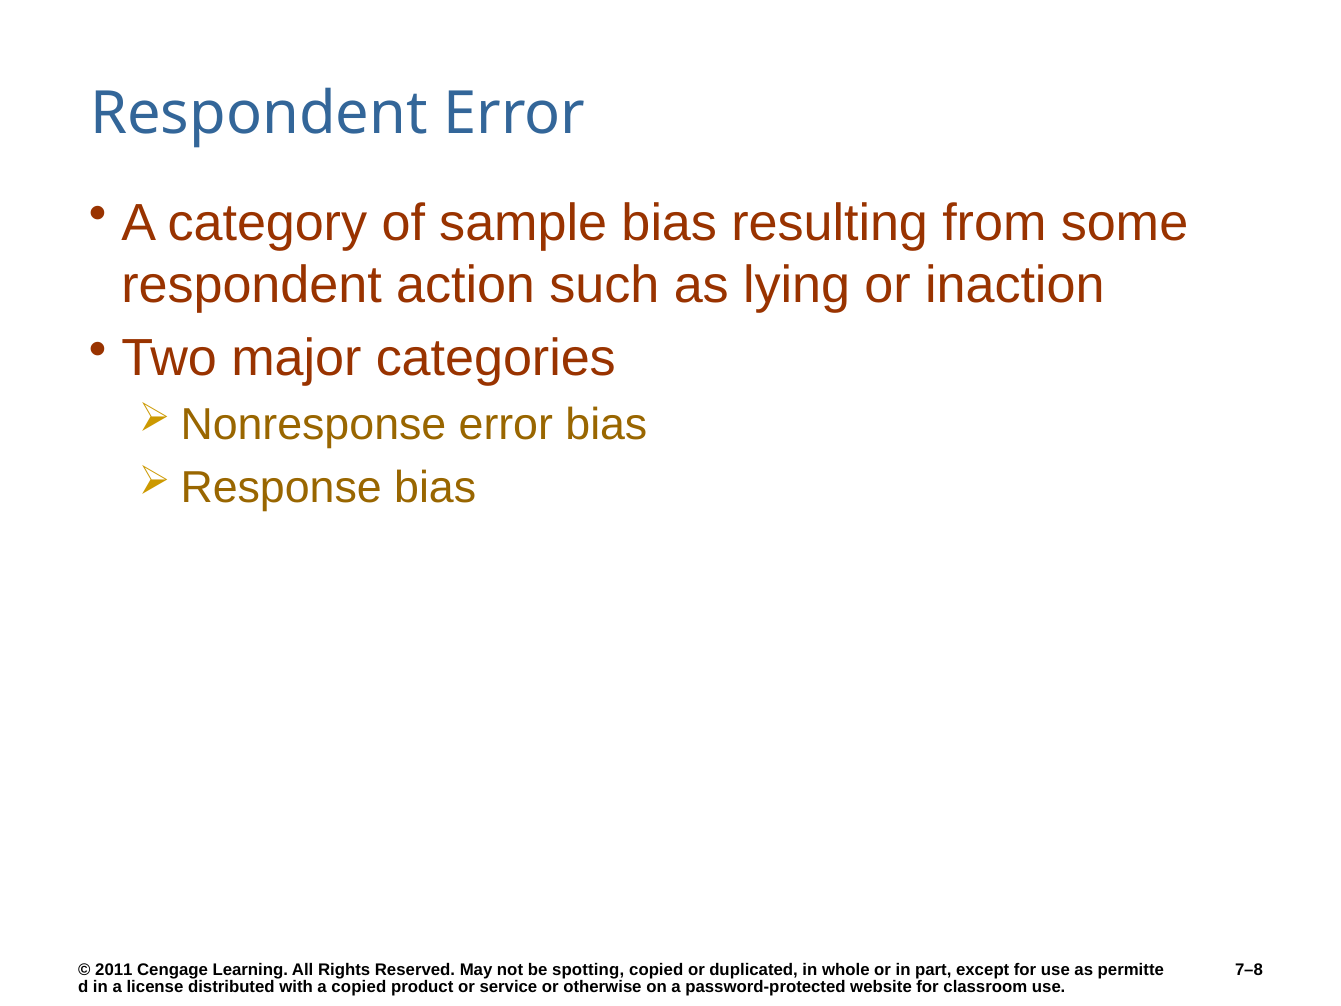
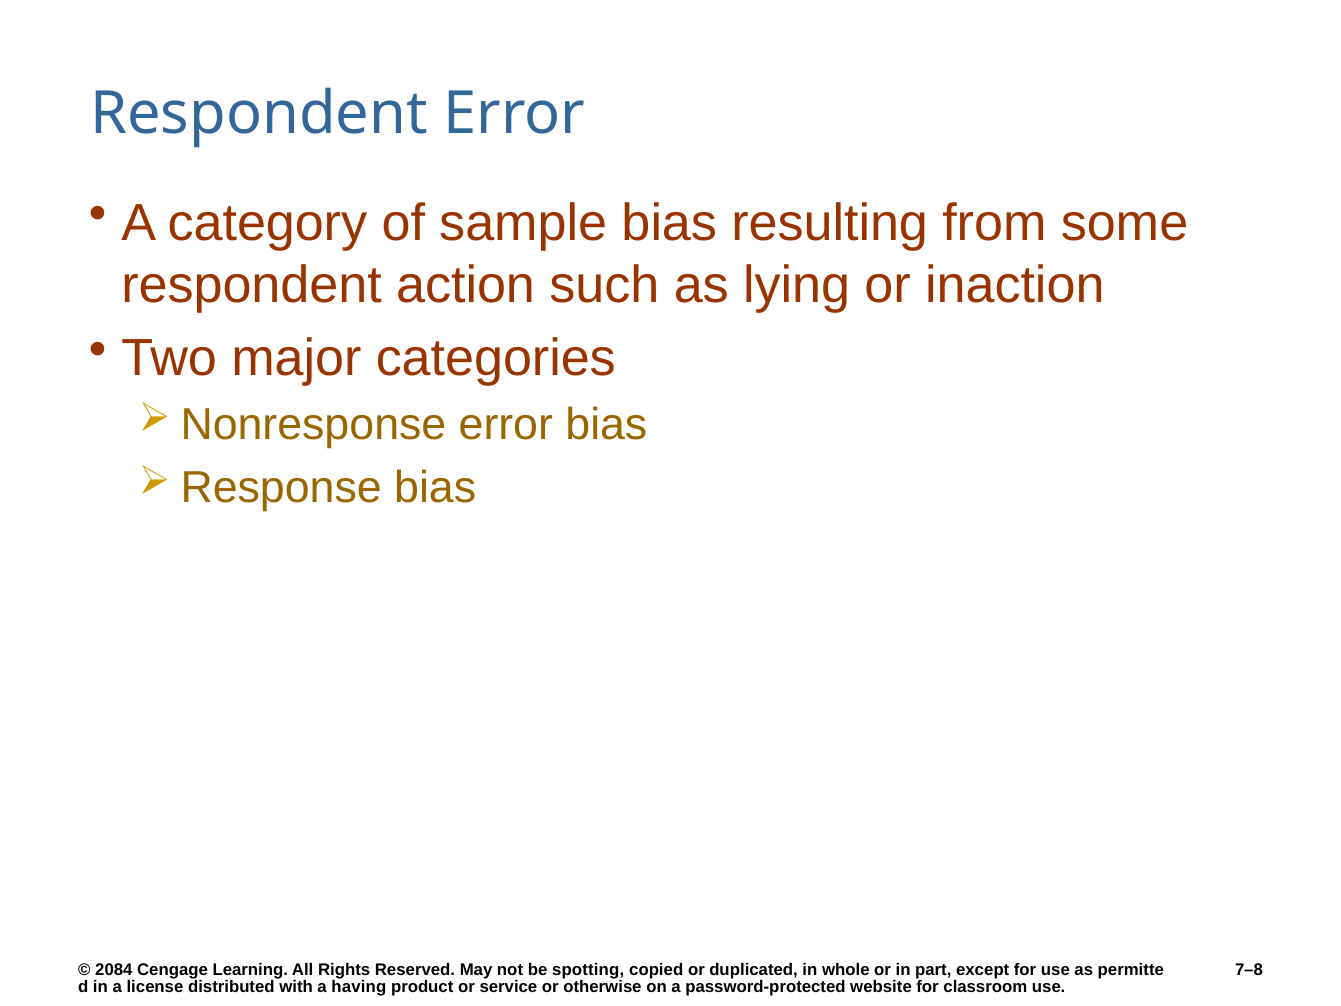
2011: 2011 -> 2084
a copied: copied -> having
